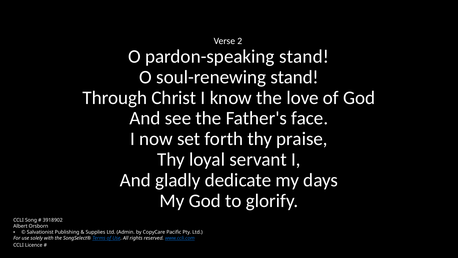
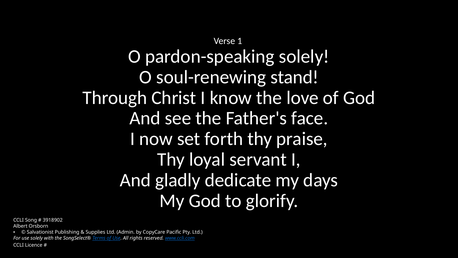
2: 2 -> 1
pardon-speaking stand: stand -> solely
